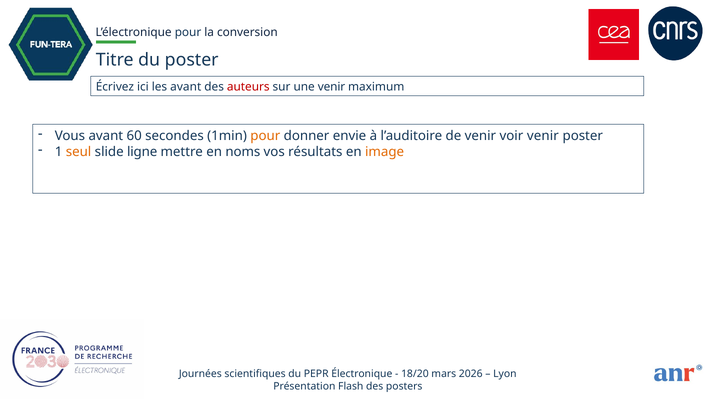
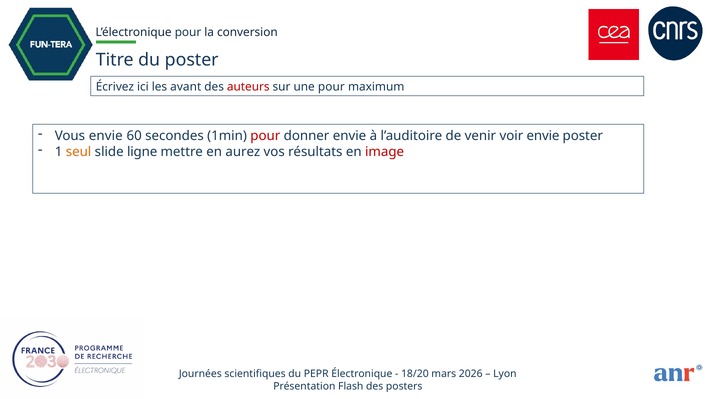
une venir: venir -> pour
Vous avant: avant -> envie
pour at (265, 136) colour: orange -> red
voir venir: venir -> envie
noms: noms -> aurez
image colour: orange -> red
